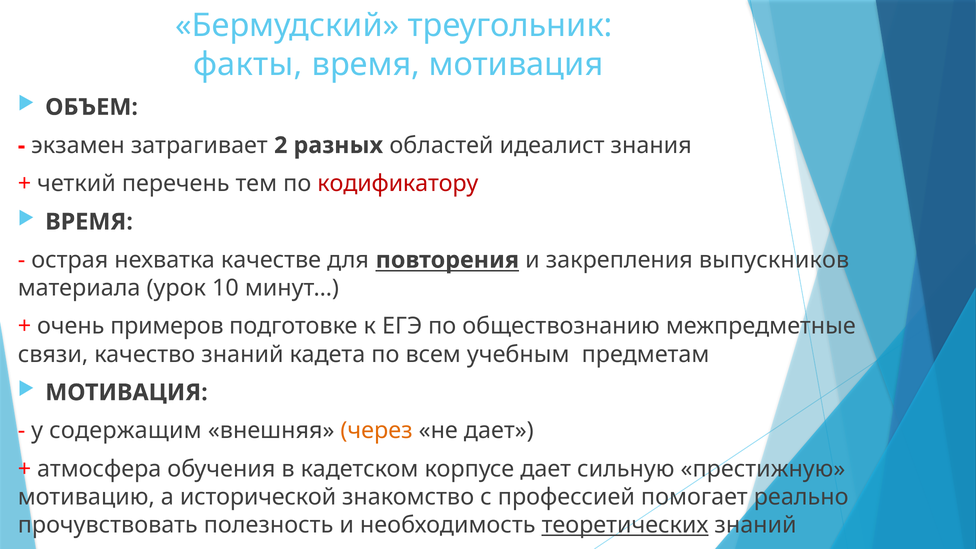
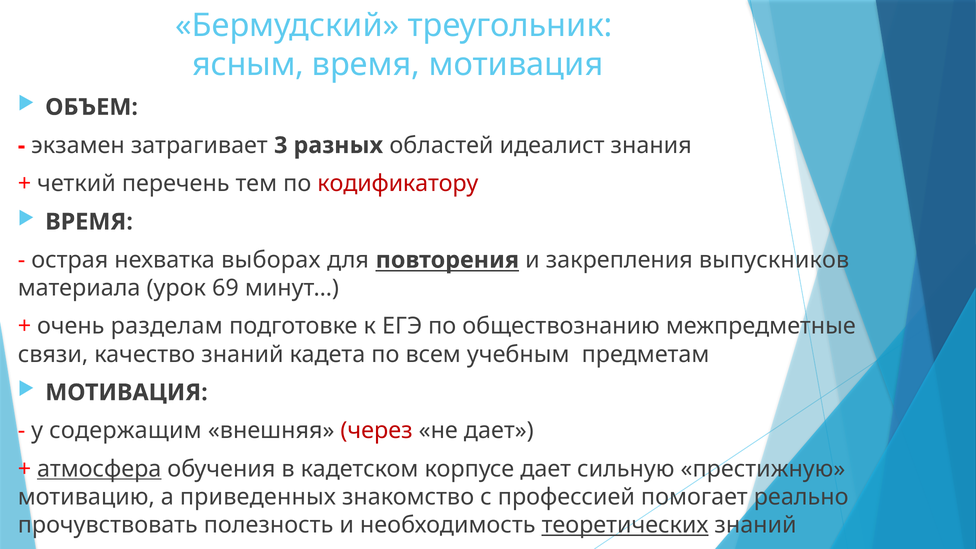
факты: факты -> ясным
2: 2 -> 3
качестве: качестве -> выборах
10: 10 -> 69
примеров: примеров -> разделам
через colour: orange -> red
атмосфера underline: none -> present
исторической: исторической -> приведенных
